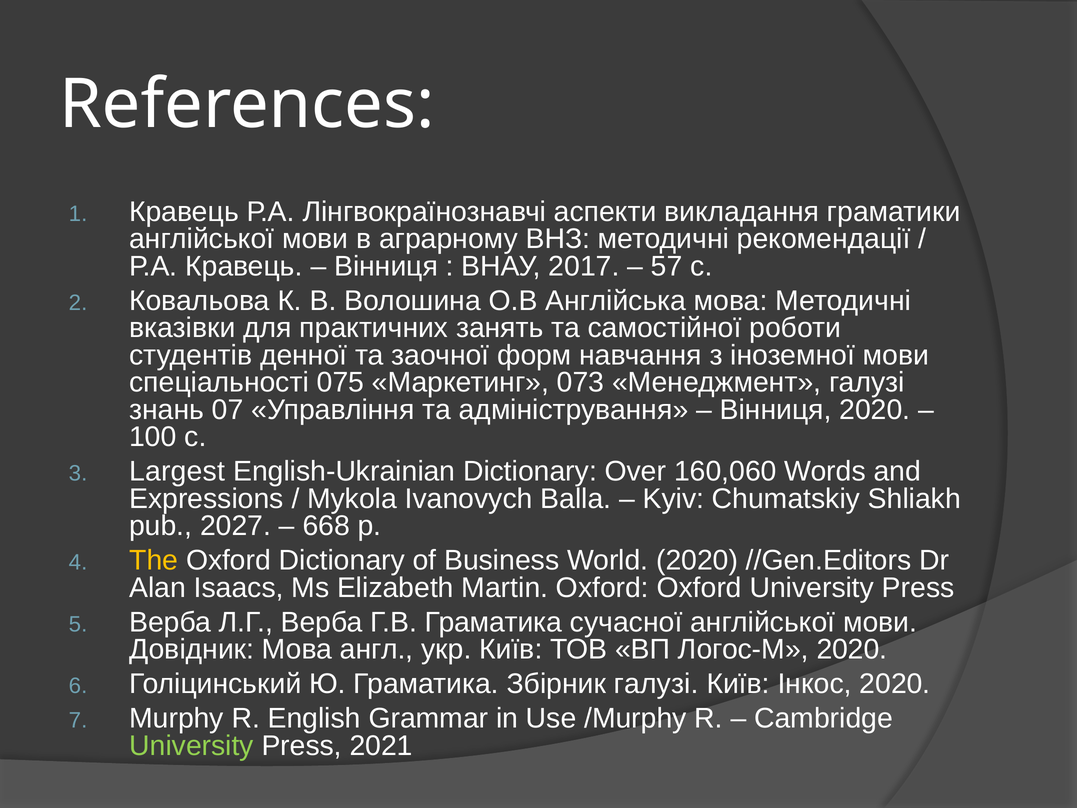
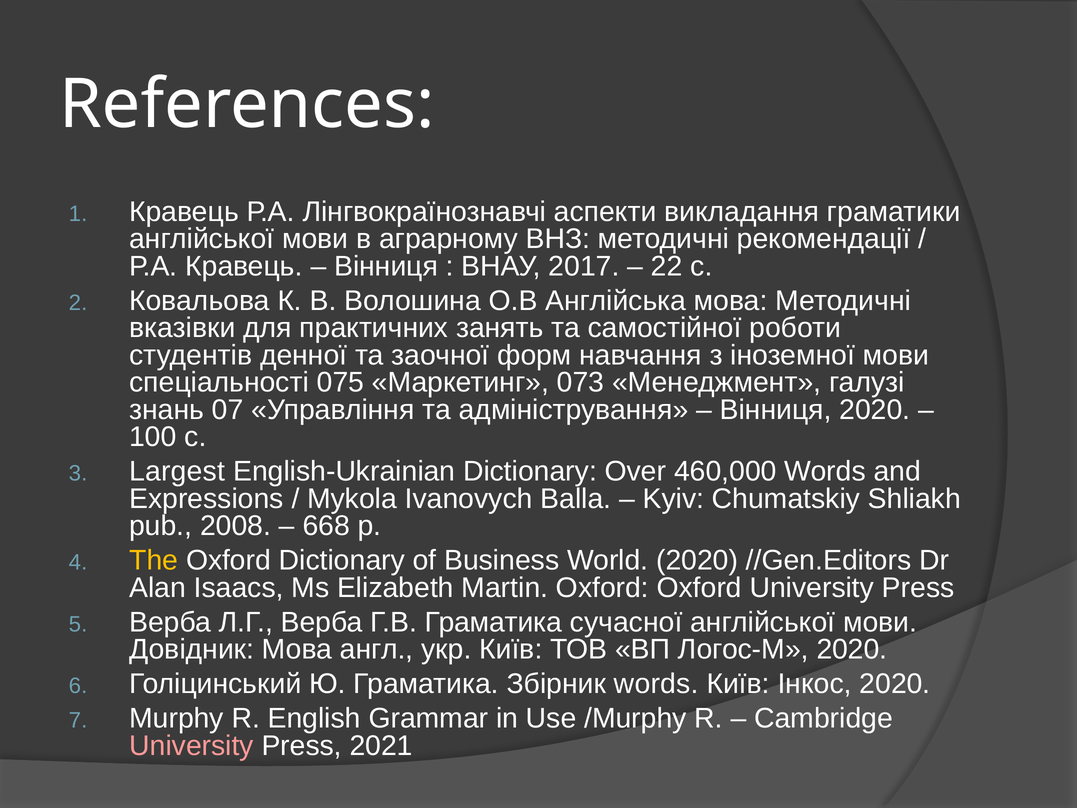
57: 57 -> 22
160,060: 160,060 -> 460,000
2027: 2027 -> 2008
Збірник галузі: галузі -> words
University at (192, 745) colour: light green -> pink
